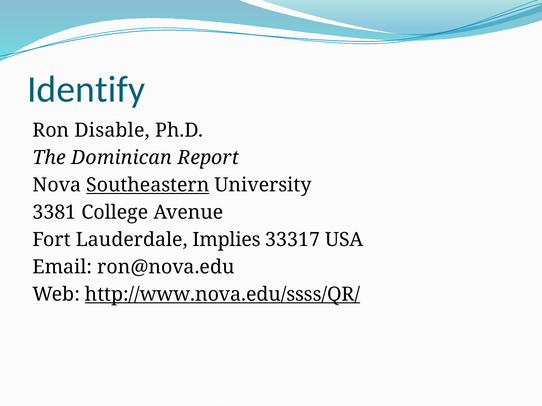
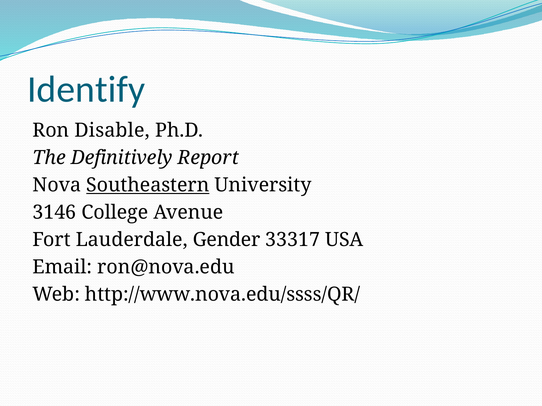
Dominican: Dominican -> Definitively
3381: 3381 -> 3146
Implies: Implies -> Gender
http://www.nova.edu/ssss/QR/ underline: present -> none
